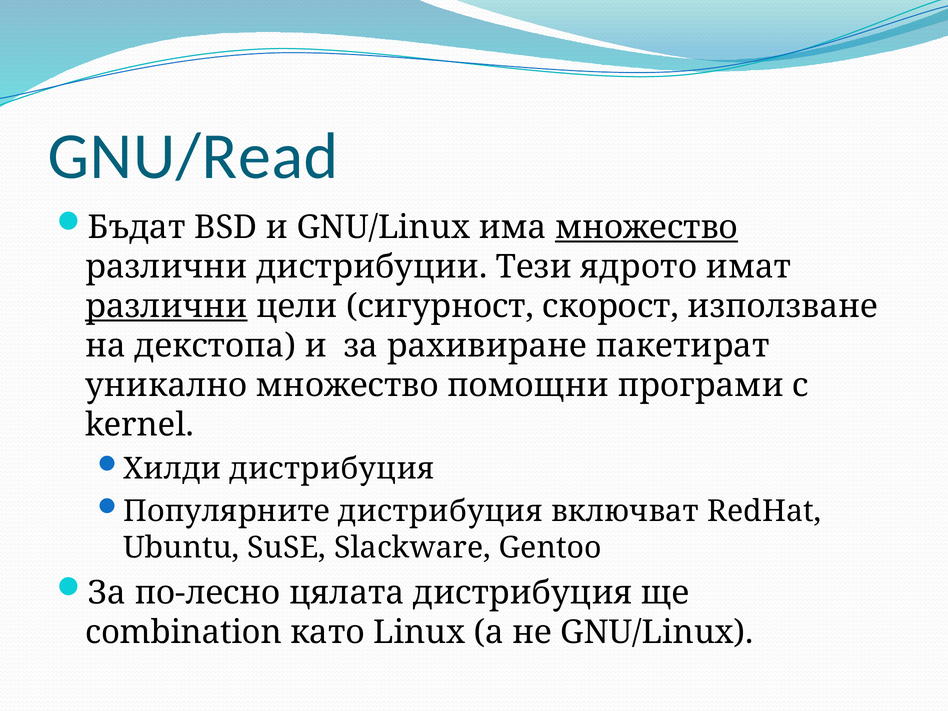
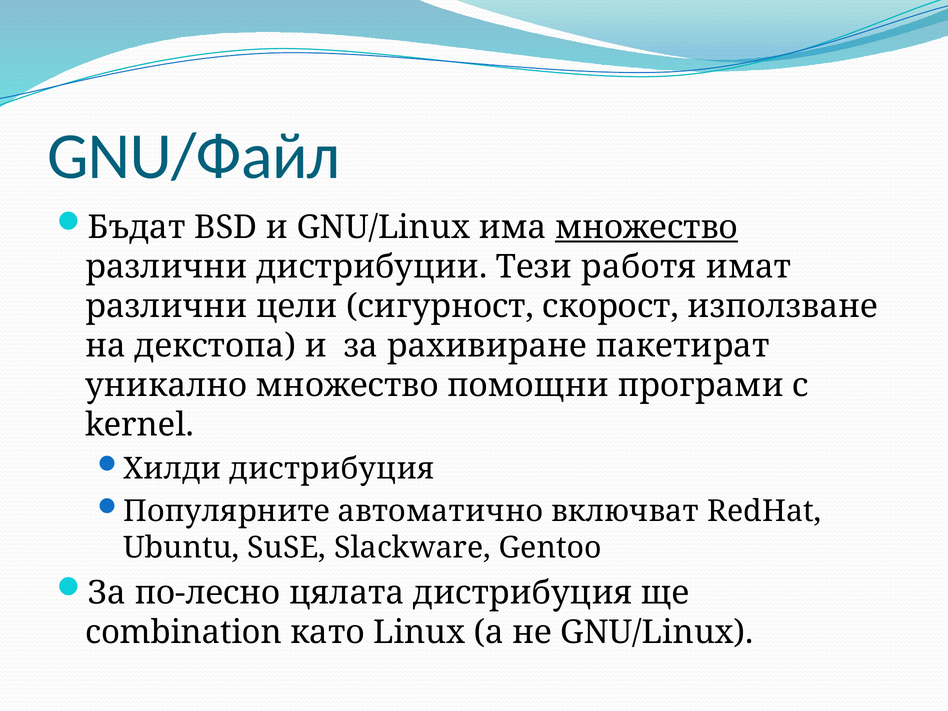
GNU/Read: GNU/Read -> GNU/Файл
ядрото: ядрото -> работя
различни at (166, 306) underline: present -> none
Популярните дистрибуция: дистрибуция -> автоматично
